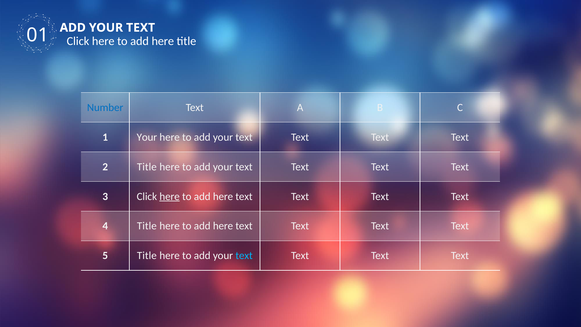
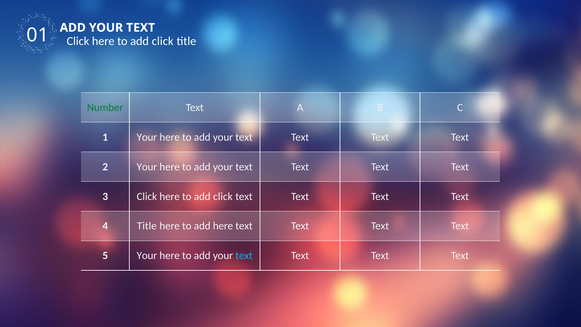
here at (163, 41): here -> click
Number colour: blue -> green
2 Title: Title -> Your
here at (170, 196) underline: present -> none
here at (223, 196): here -> click
5 Title: Title -> Your
